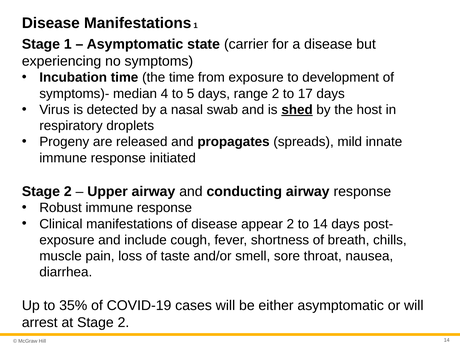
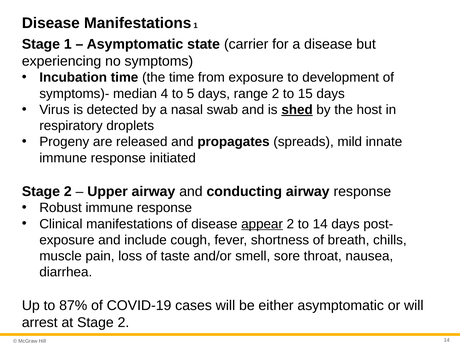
17: 17 -> 15
appear underline: none -> present
35%: 35% -> 87%
